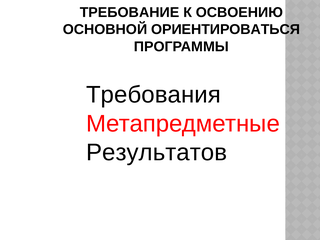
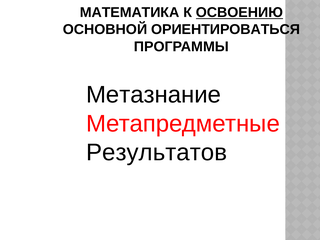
ТРЕБОВАНИЕ: ТРЕБОВАНИЕ -> МАТЕМАТИКА
ОСВОЕНИЮ underline: none -> present
Требования: Требования -> Метазнание
